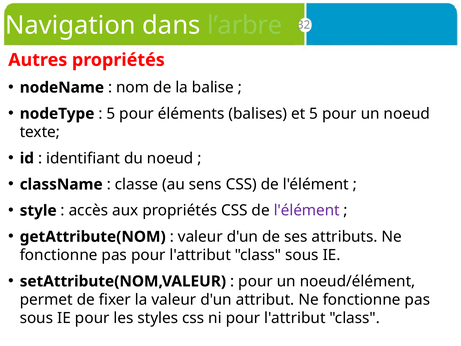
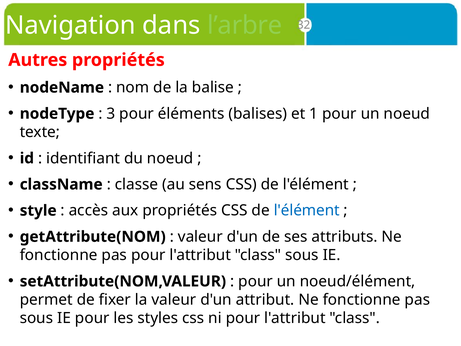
5 at (111, 114): 5 -> 3
et 5: 5 -> 1
l'élément at (307, 210) colour: purple -> blue
